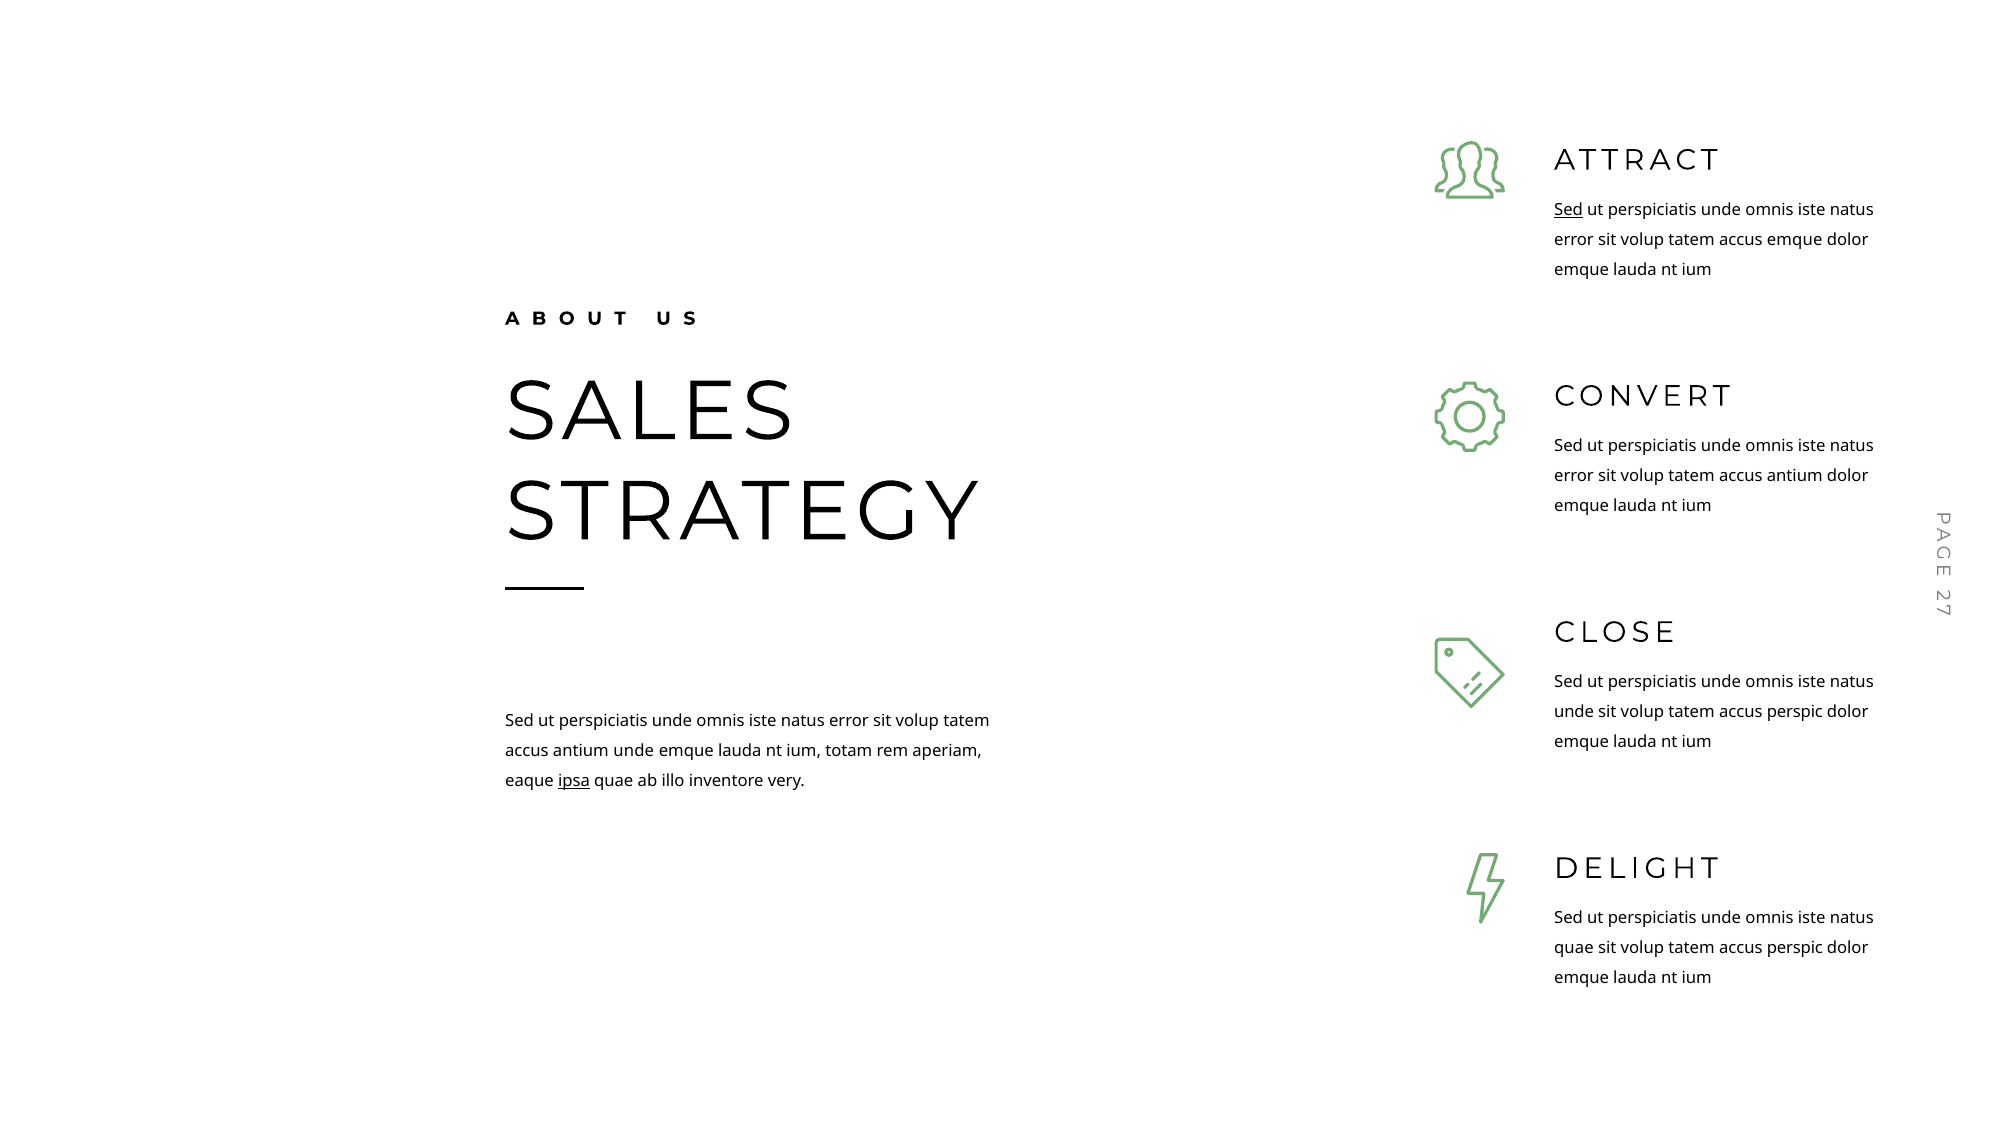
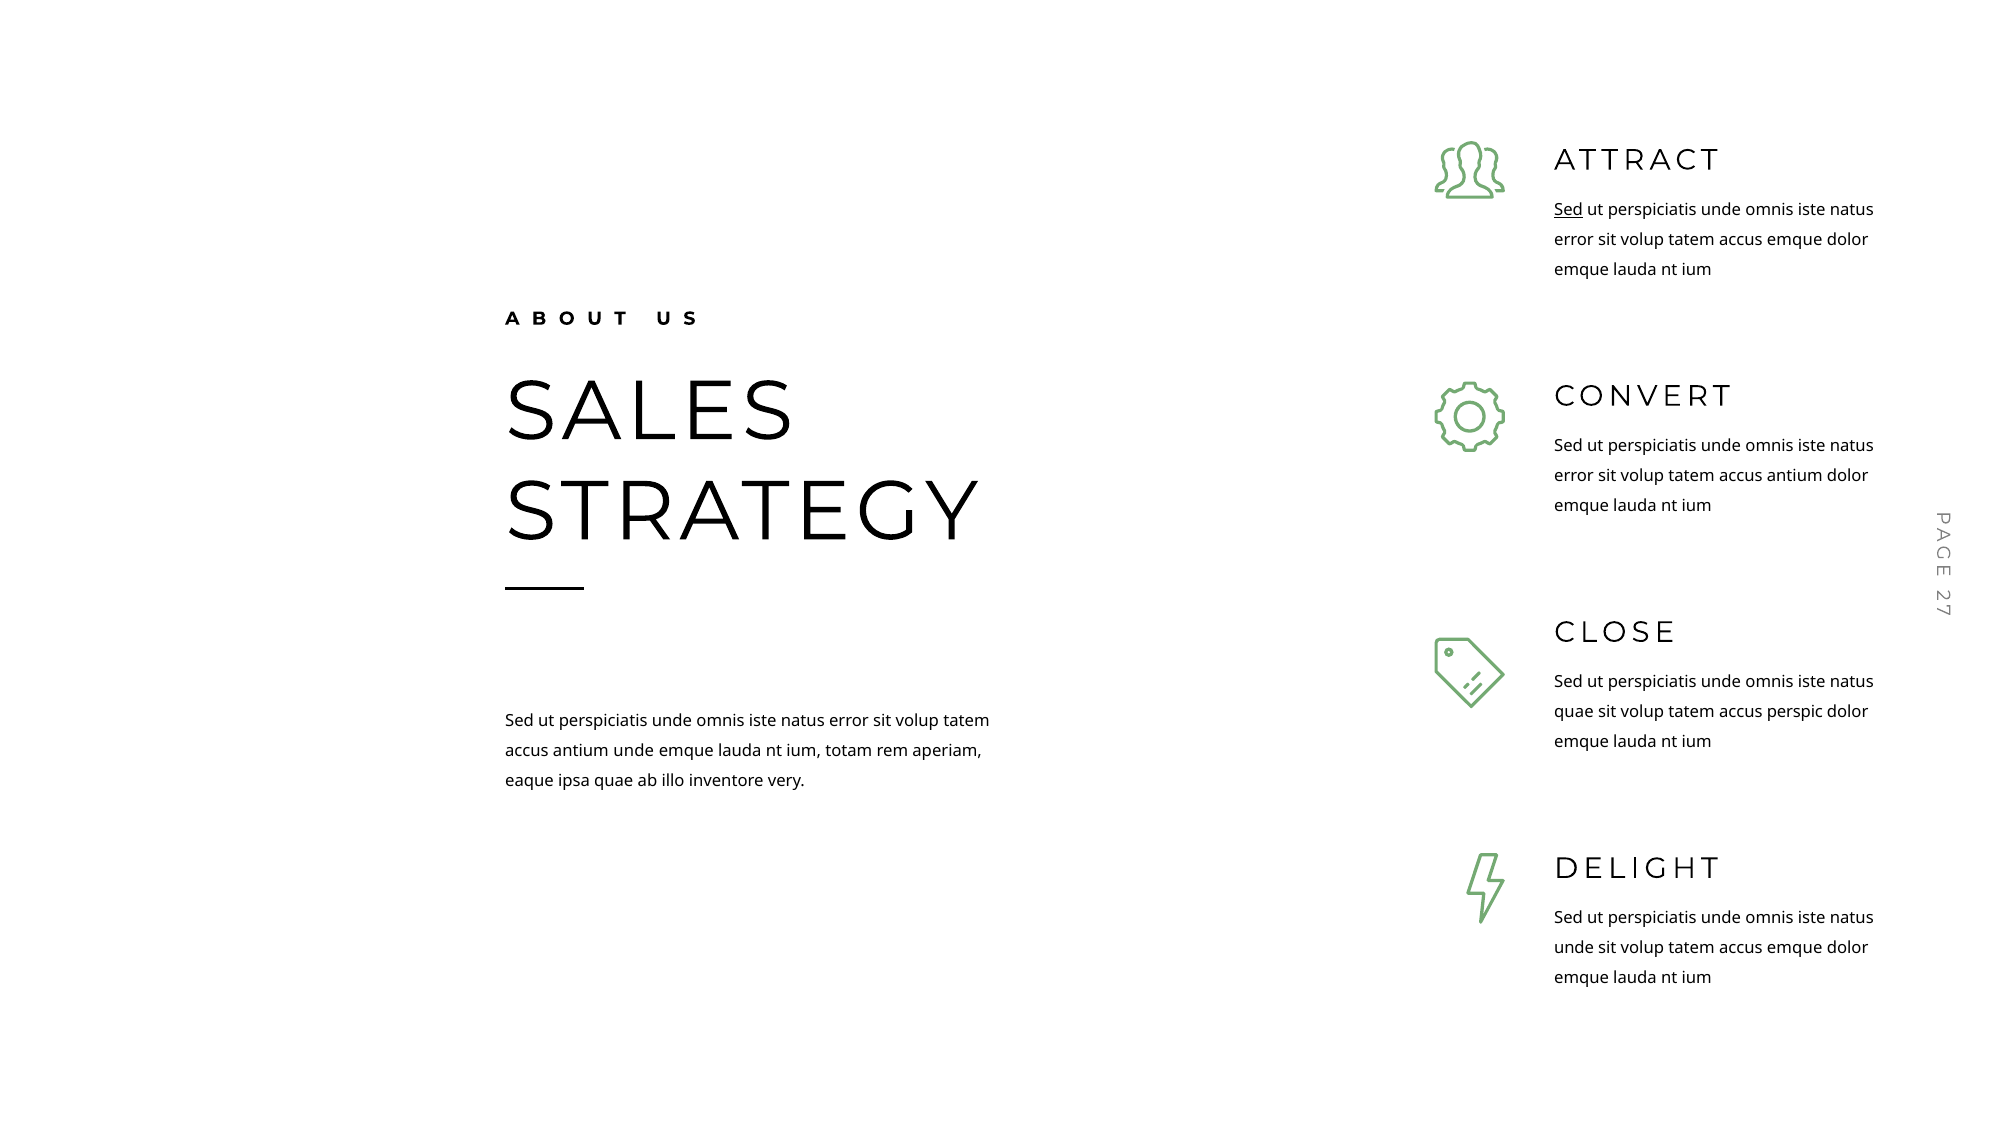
unde at (1574, 712): unde -> quae
ipsa underline: present -> none
quae at (1574, 948): quae -> unde
perspic at (1795, 948): perspic -> emque
